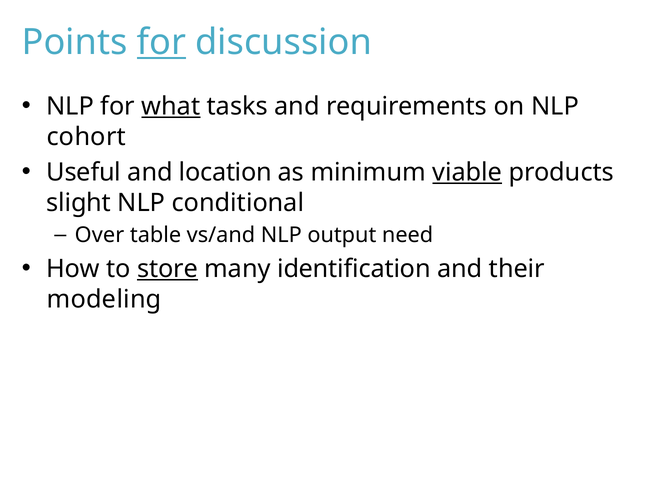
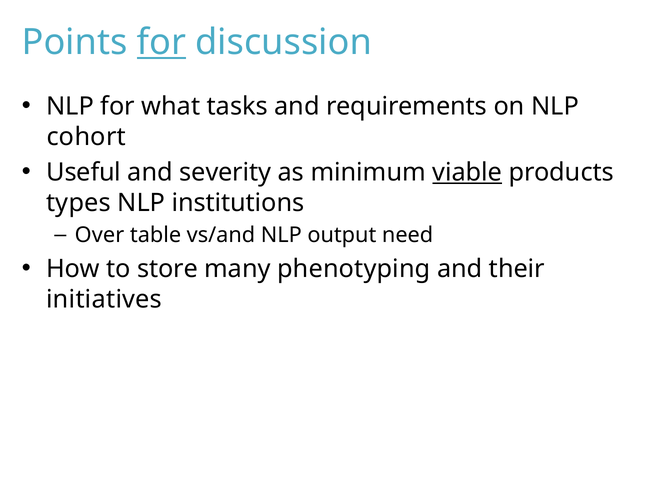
what underline: present -> none
location: location -> severity
slight: slight -> types
conditional: conditional -> institutions
store underline: present -> none
identification: identification -> phenotyping
modeling: modeling -> initiatives
